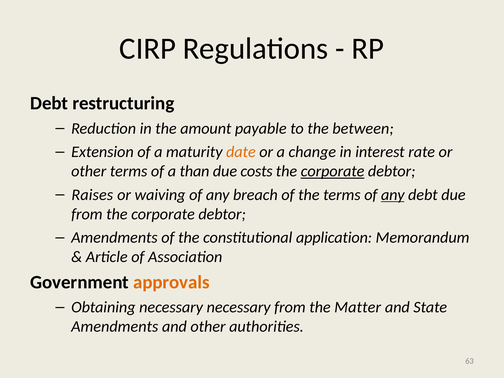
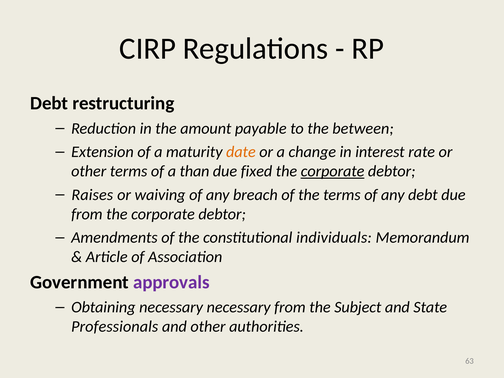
costs: costs -> fixed
any at (393, 195) underline: present -> none
application: application -> individuals
approvals colour: orange -> purple
Matter: Matter -> Subject
Amendments at (115, 327): Amendments -> Professionals
